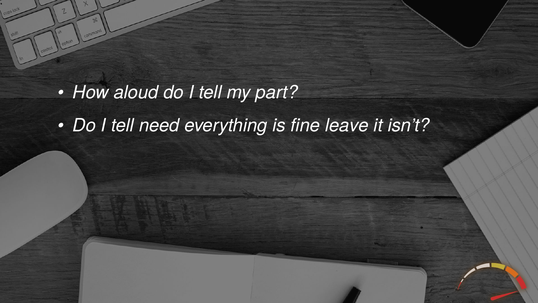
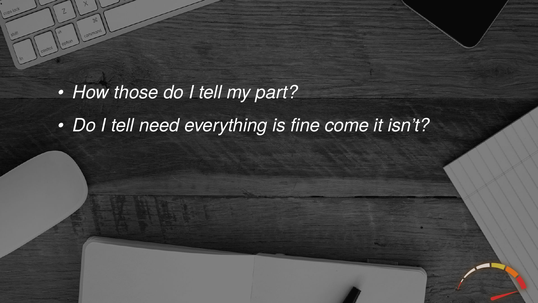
aloud: aloud -> those
leave: leave -> come
